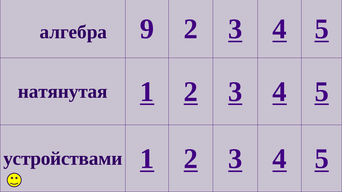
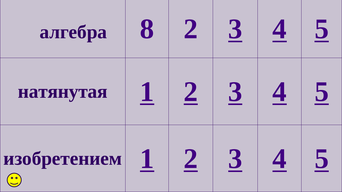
9: 9 -> 8
устройствами: устройствами -> изобретением
